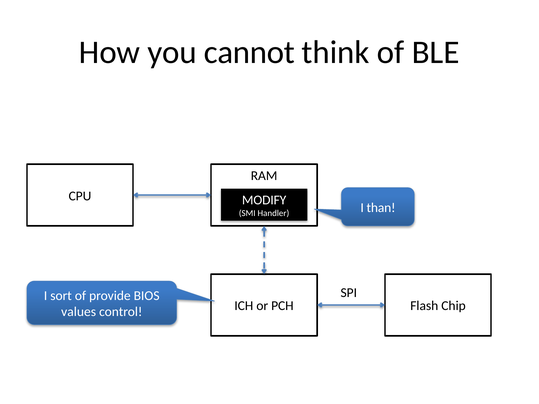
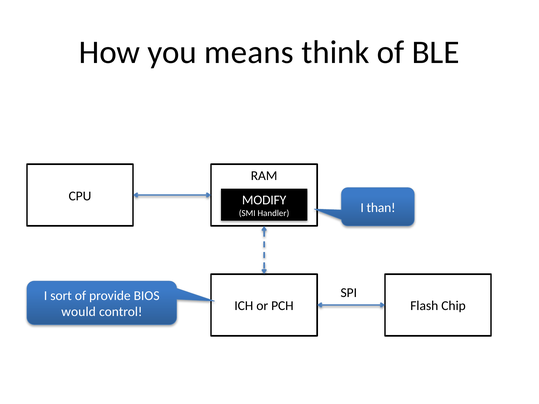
cannot: cannot -> means
values: values -> would
